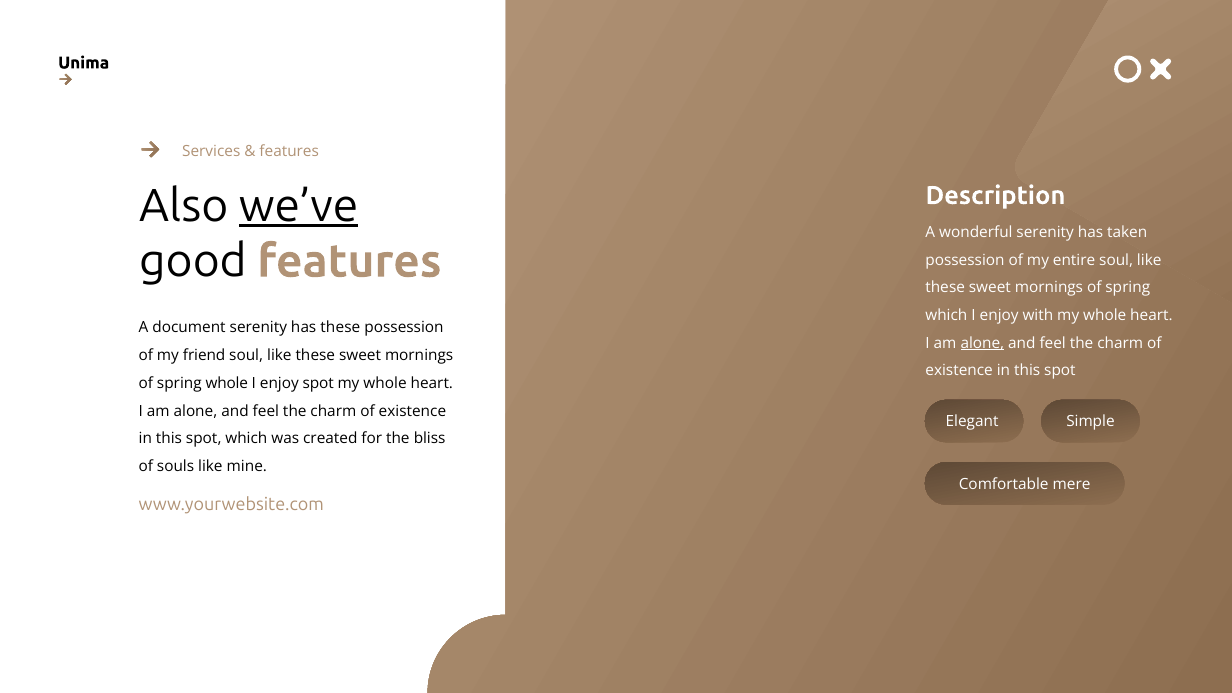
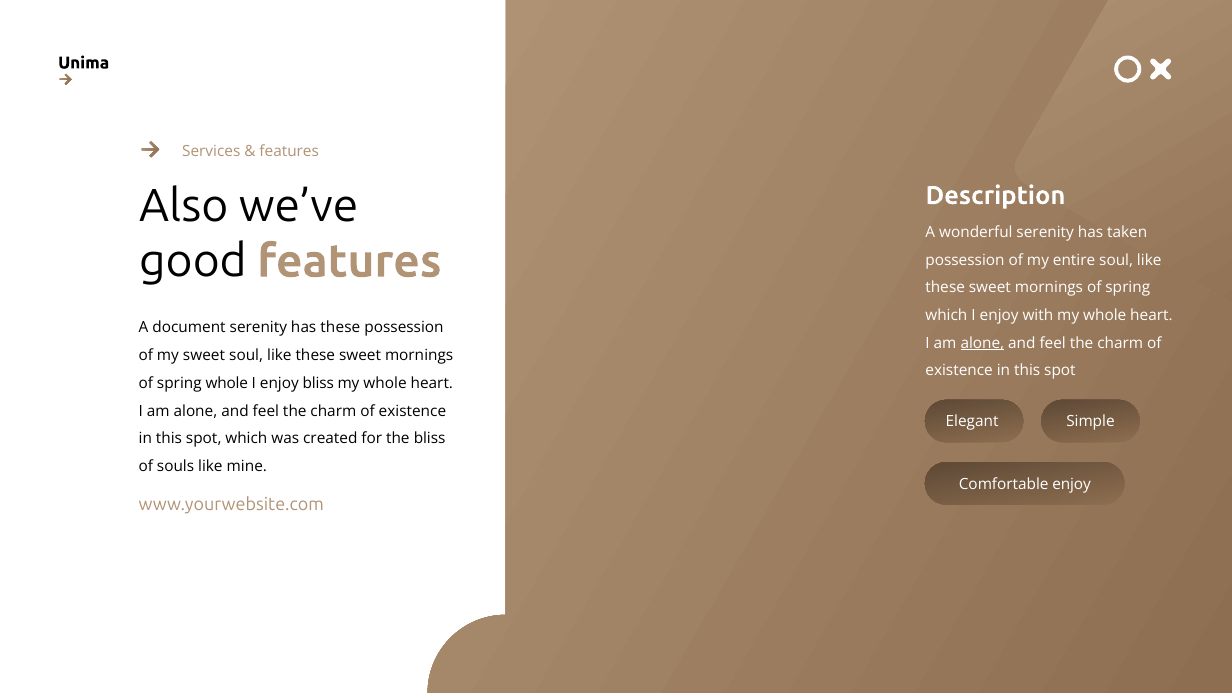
we’ve underline: present -> none
my friend: friend -> sweet
enjoy spot: spot -> bliss
Comfortable mere: mere -> enjoy
